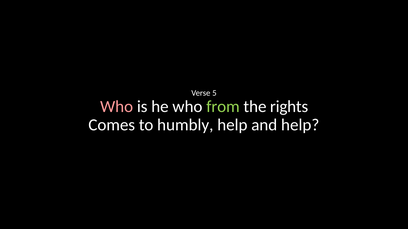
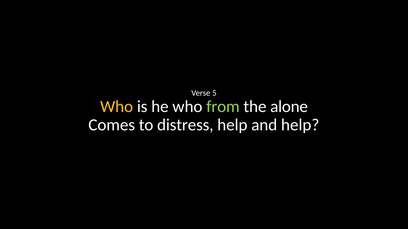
Who at (117, 107) colour: pink -> yellow
rights: rights -> alone
humbly: humbly -> distress
